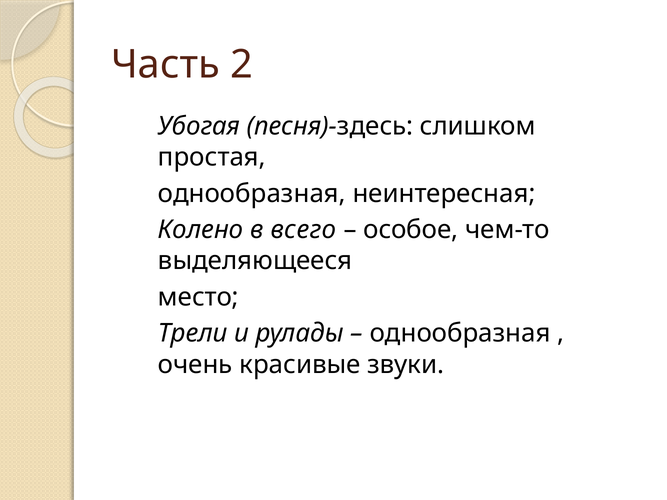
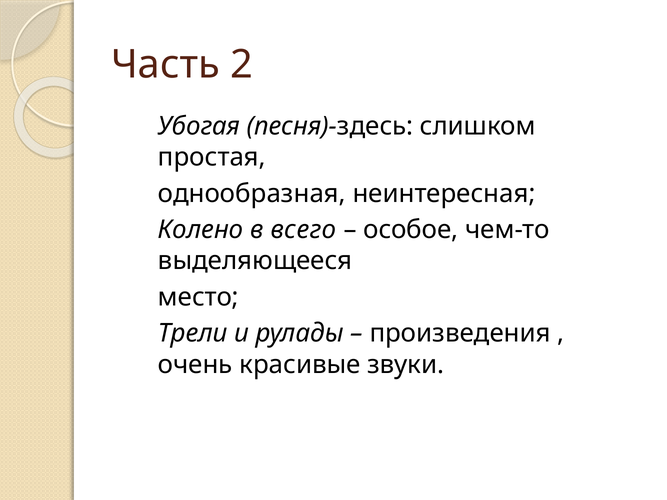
однообразная at (460, 334): однообразная -> произведения
